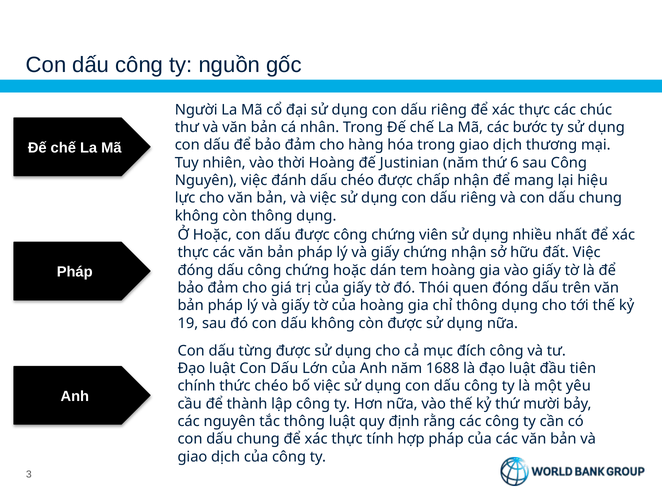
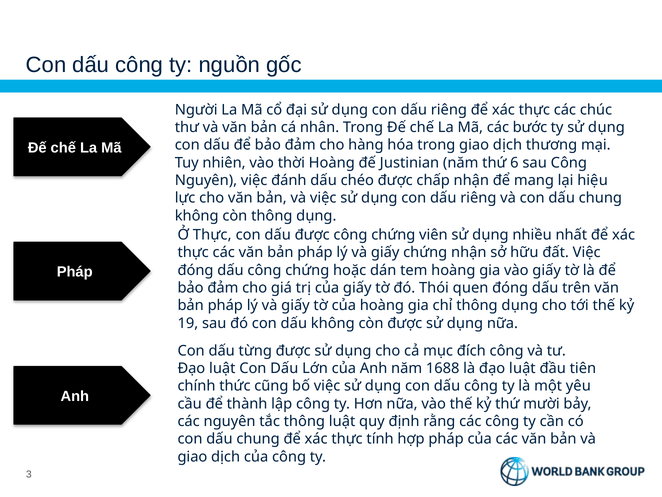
Ở Hoặc: Hoặc -> Thực
thức chéo: chéo -> cũng
